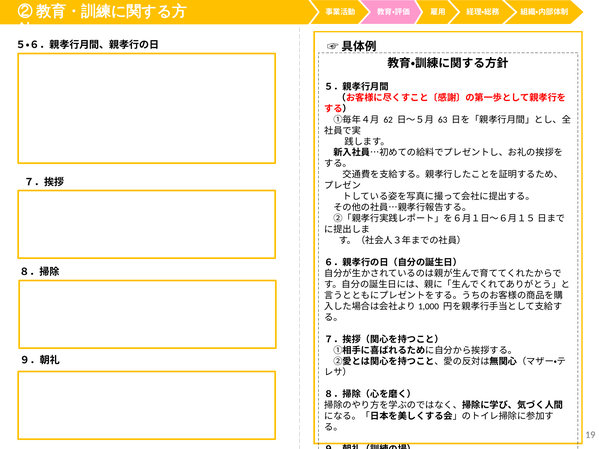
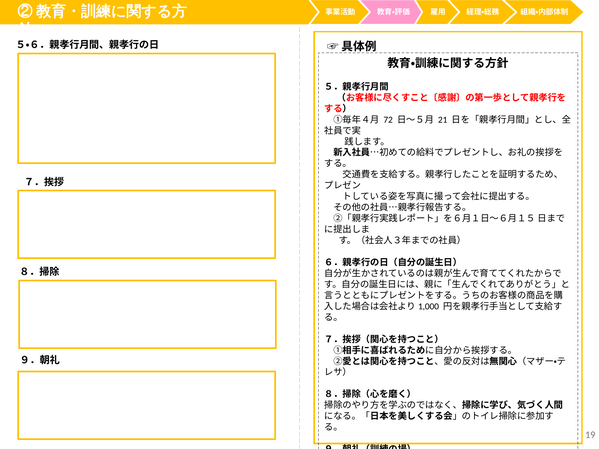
62: 62 -> 72
63: 63 -> 21
